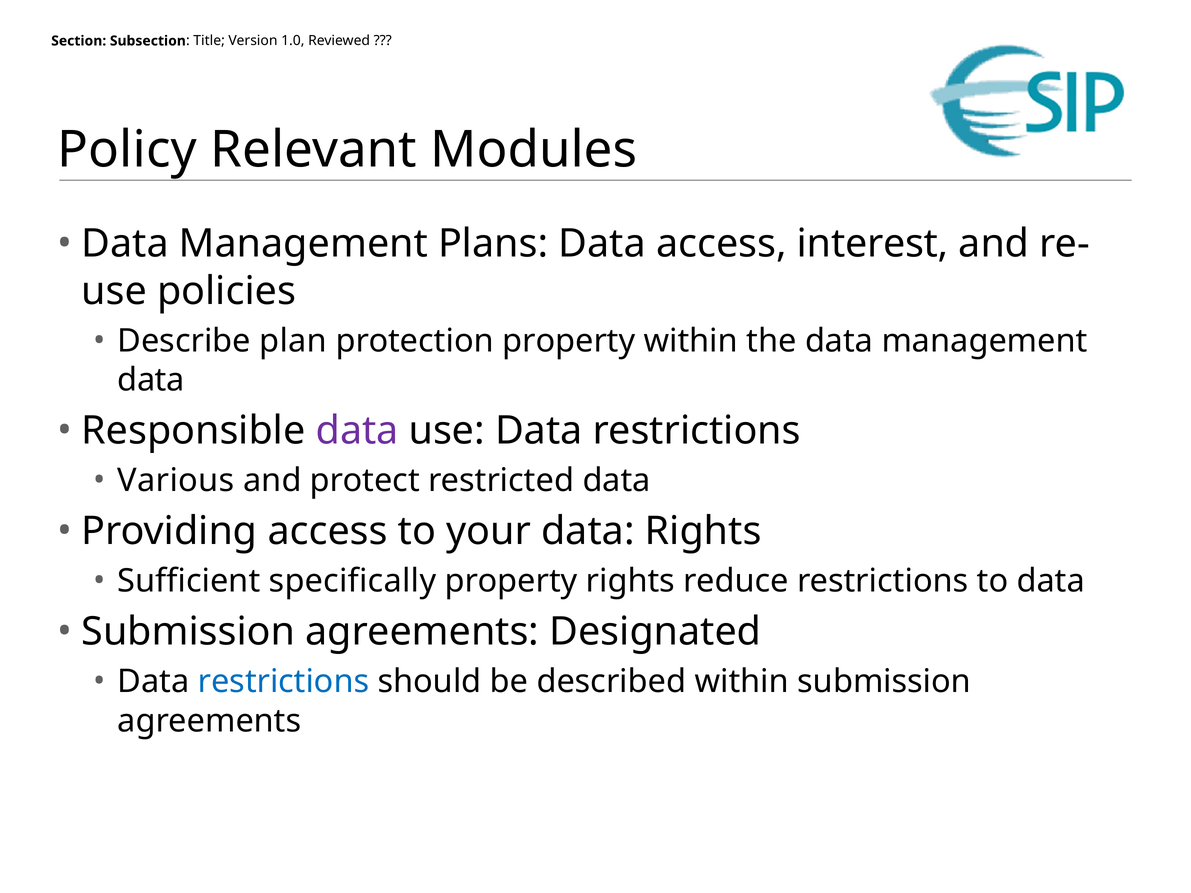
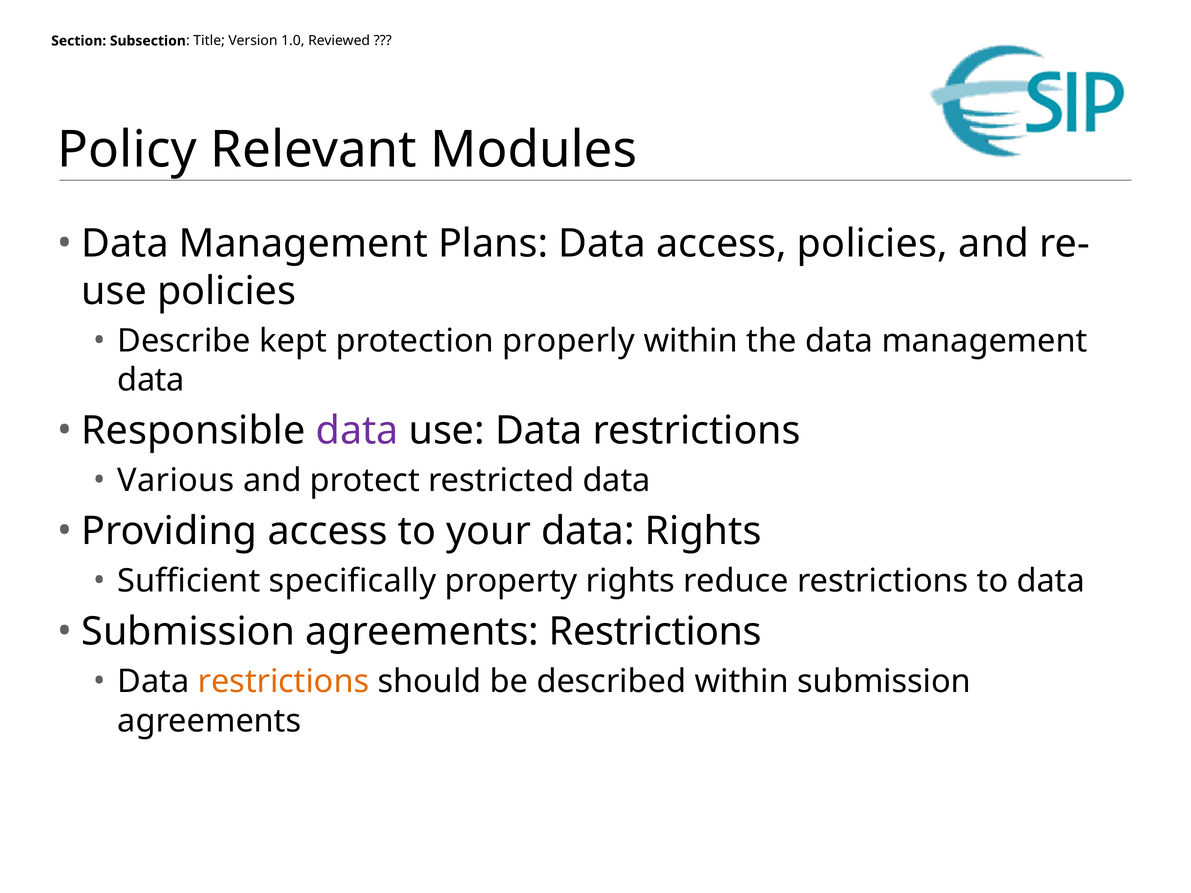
access interest: interest -> policies
plan: plan -> kept
protection property: property -> properly
agreements Designated: Designated -> Restrictions
restrictions at (284, 682) colour: blue -> orange
